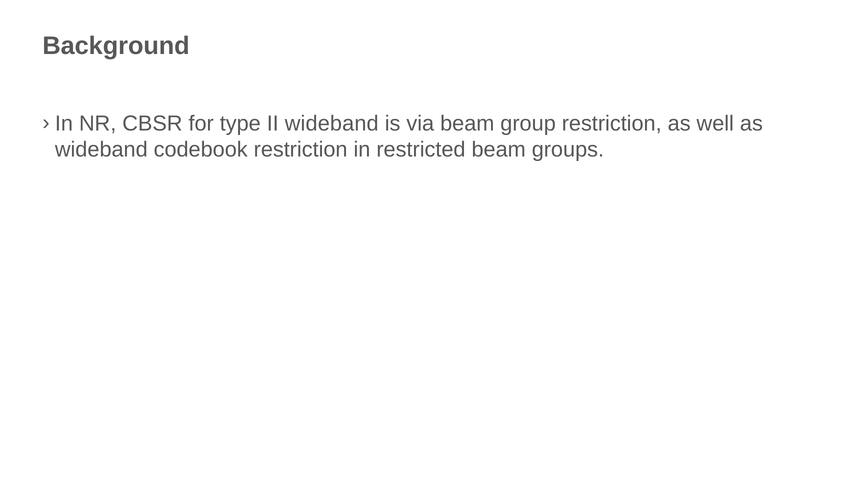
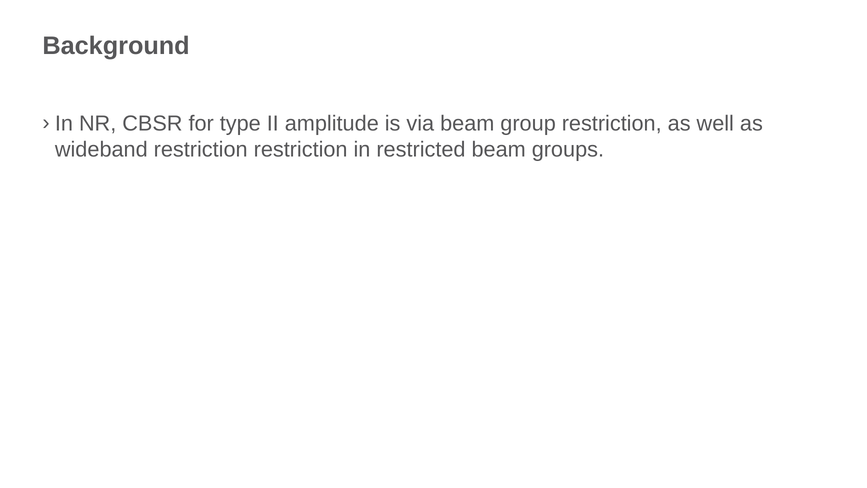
II wideband: wideband -> amplitude
wideband codebook: codebook -> restriction
